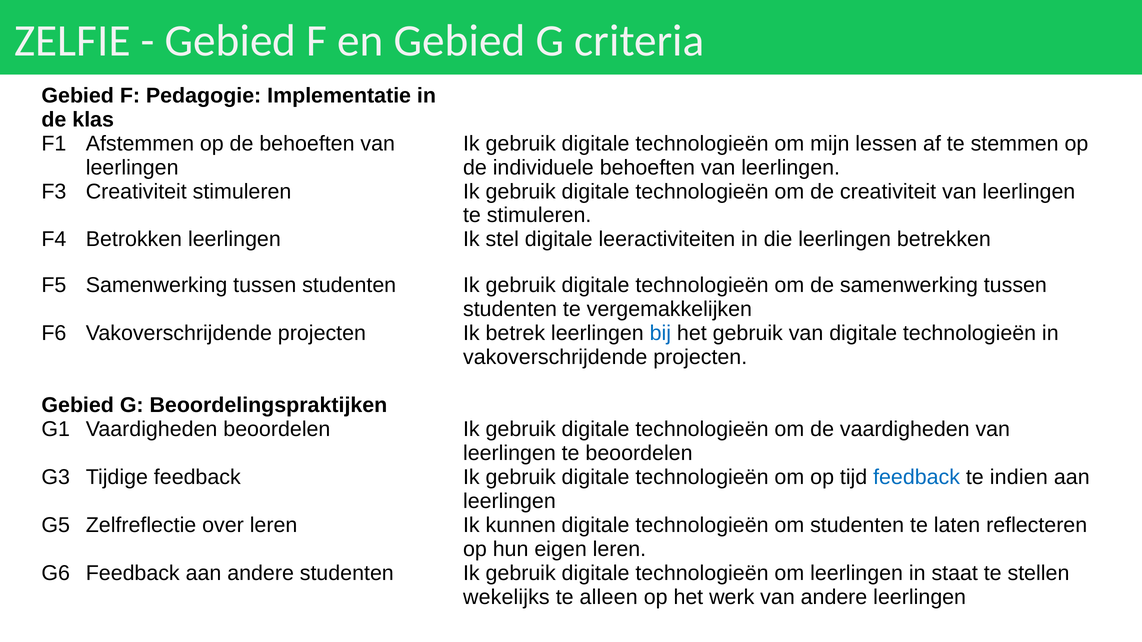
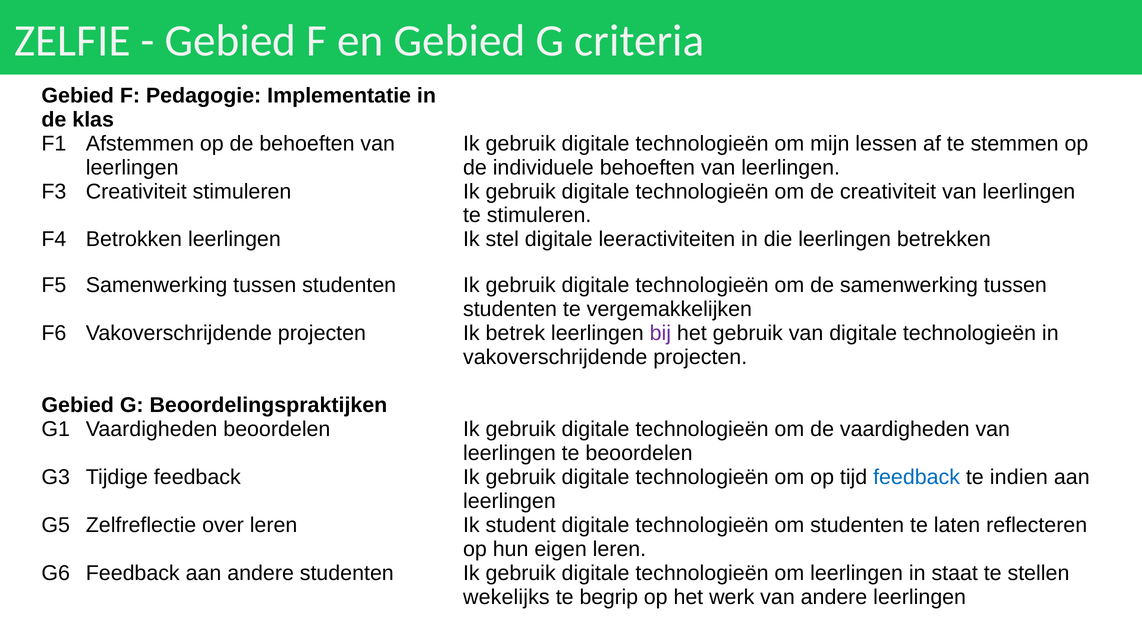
bij colour: blue -> purple
kunnen: kunnen -> student
alleen: alleen -> begrip
